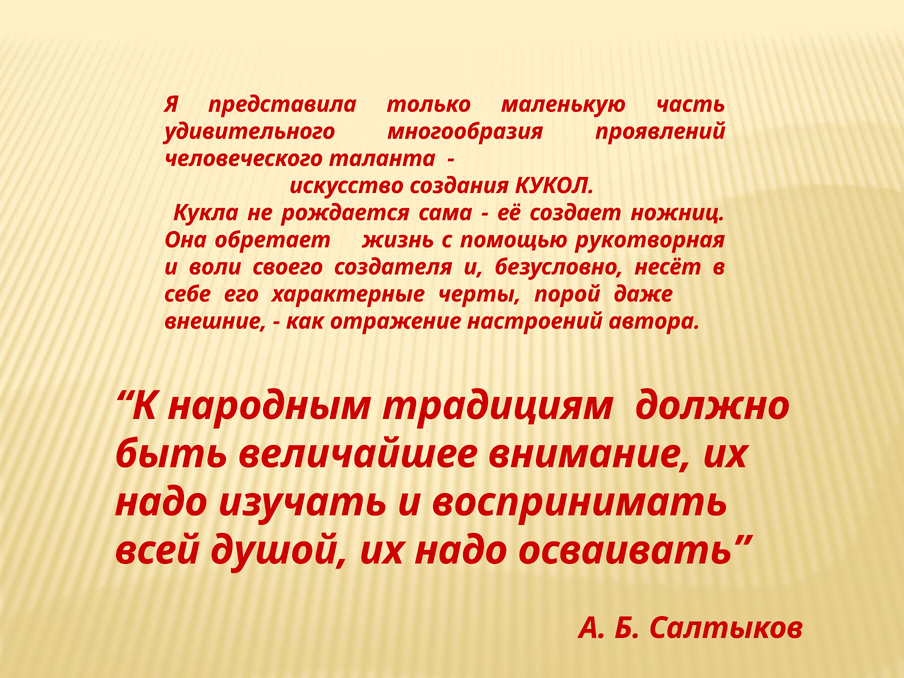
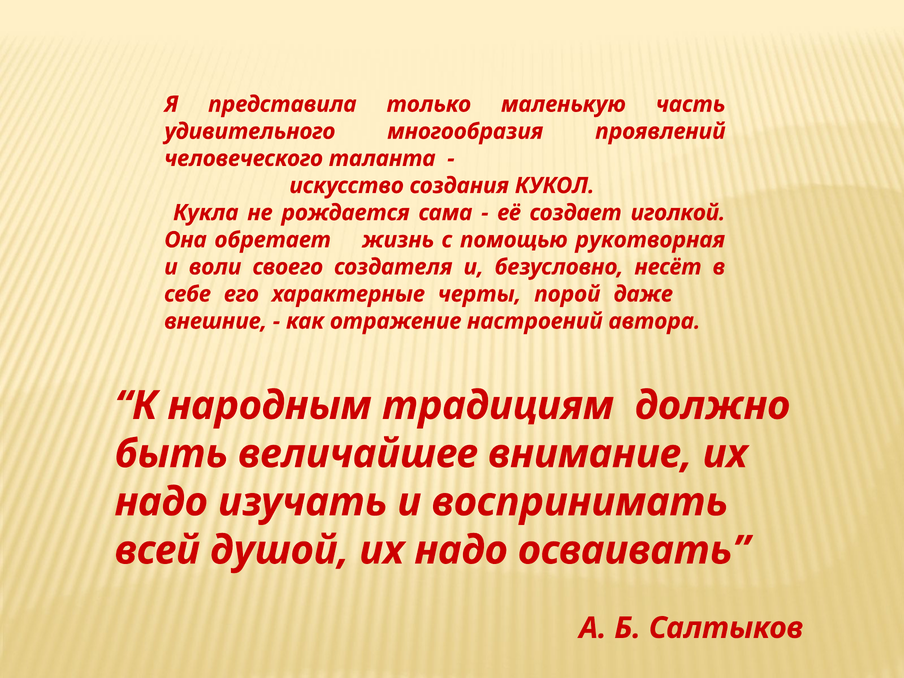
ножниц: ножниц -> иголкой
